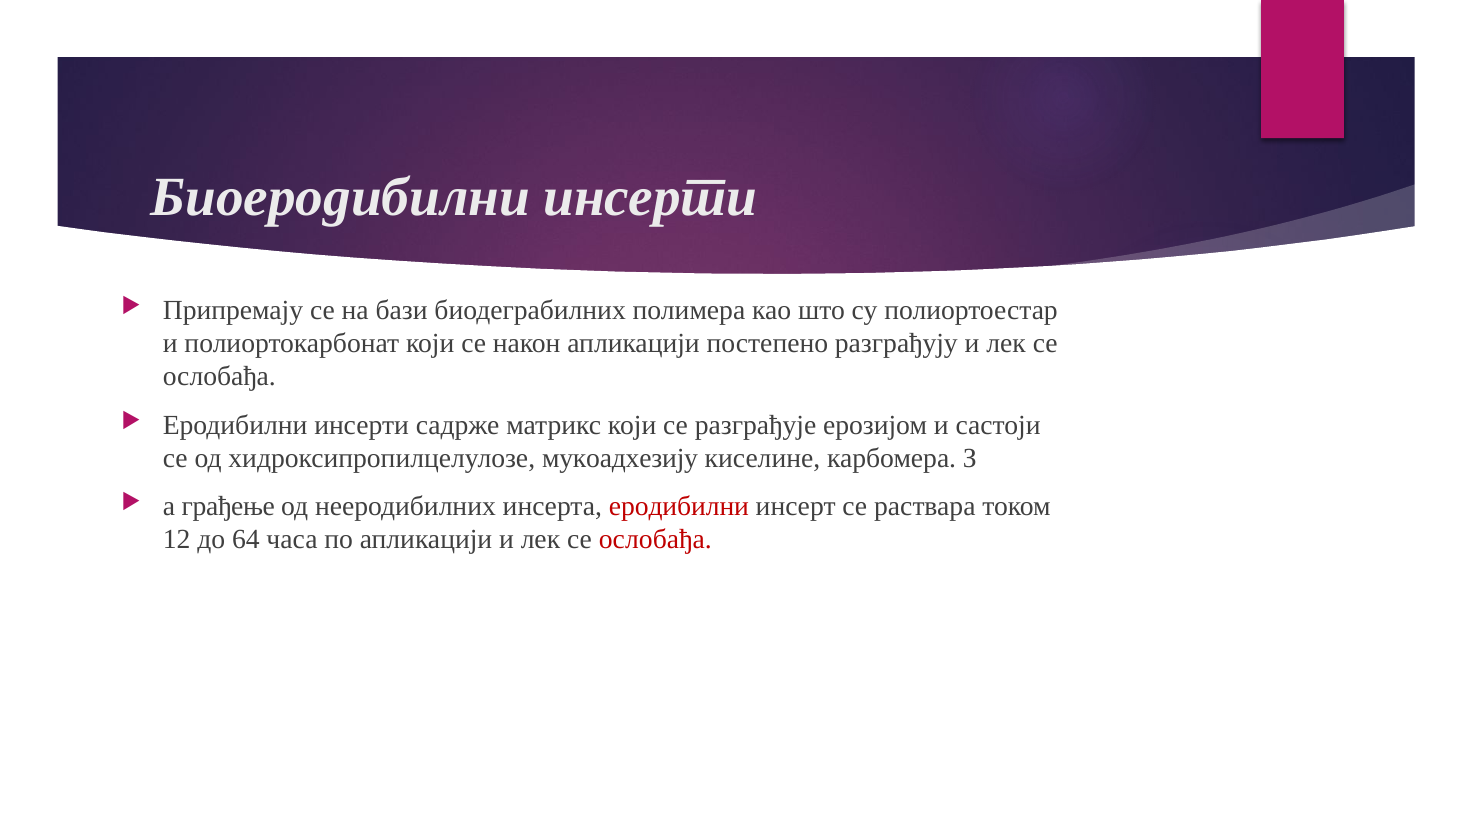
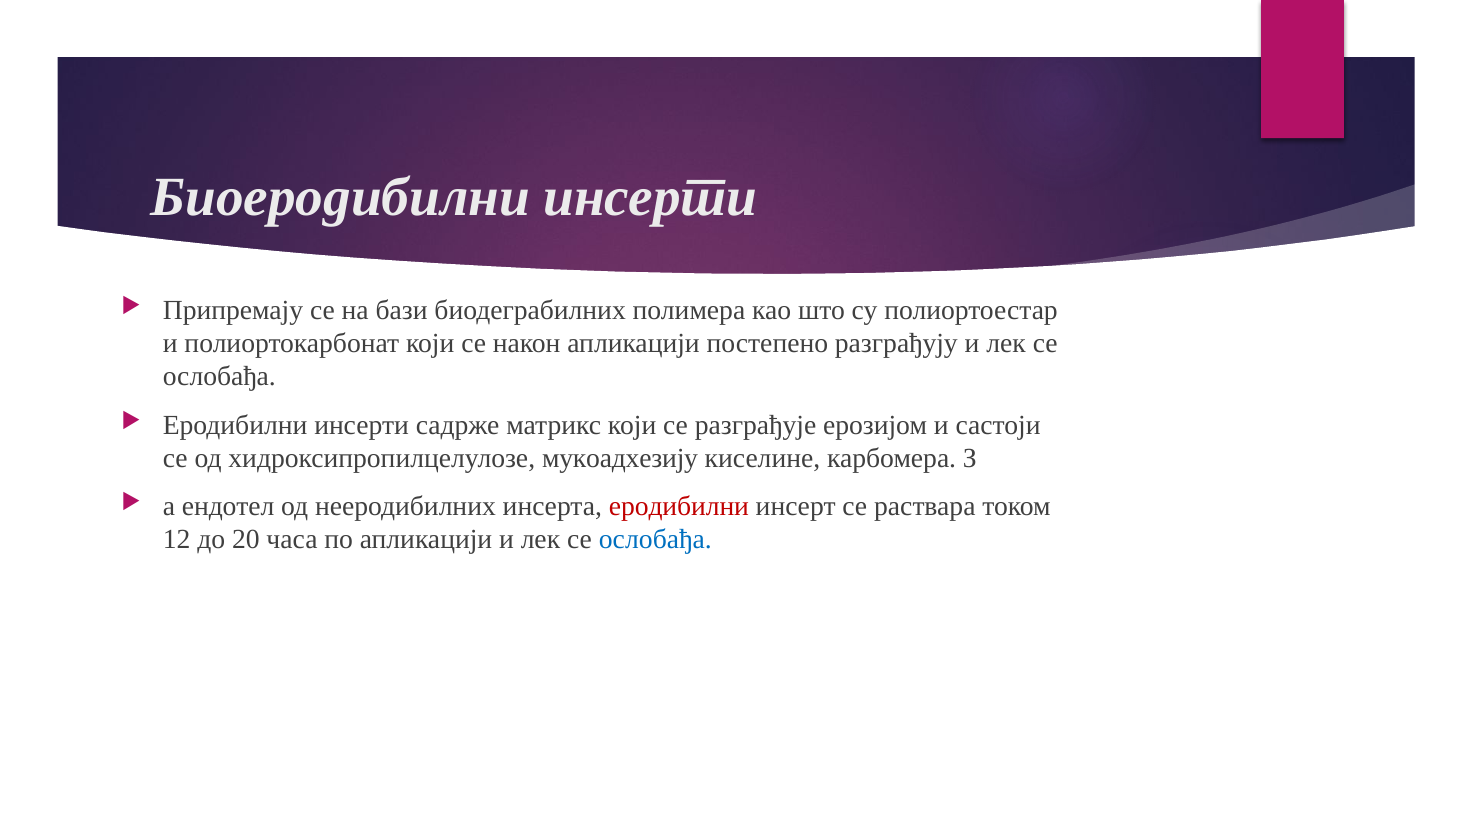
грађење: грађење -> ендотел
64: 64 -> 20
ослобађа at (655, 540) colour: red -> blue
